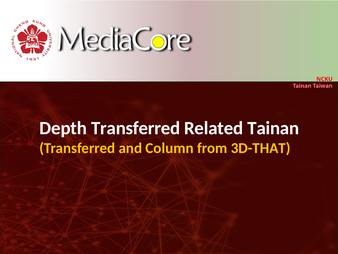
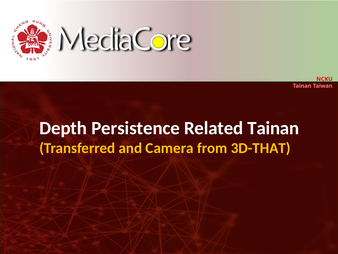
Depth Transferred: Transferred -> Persistence
Column: Column -> Camera
